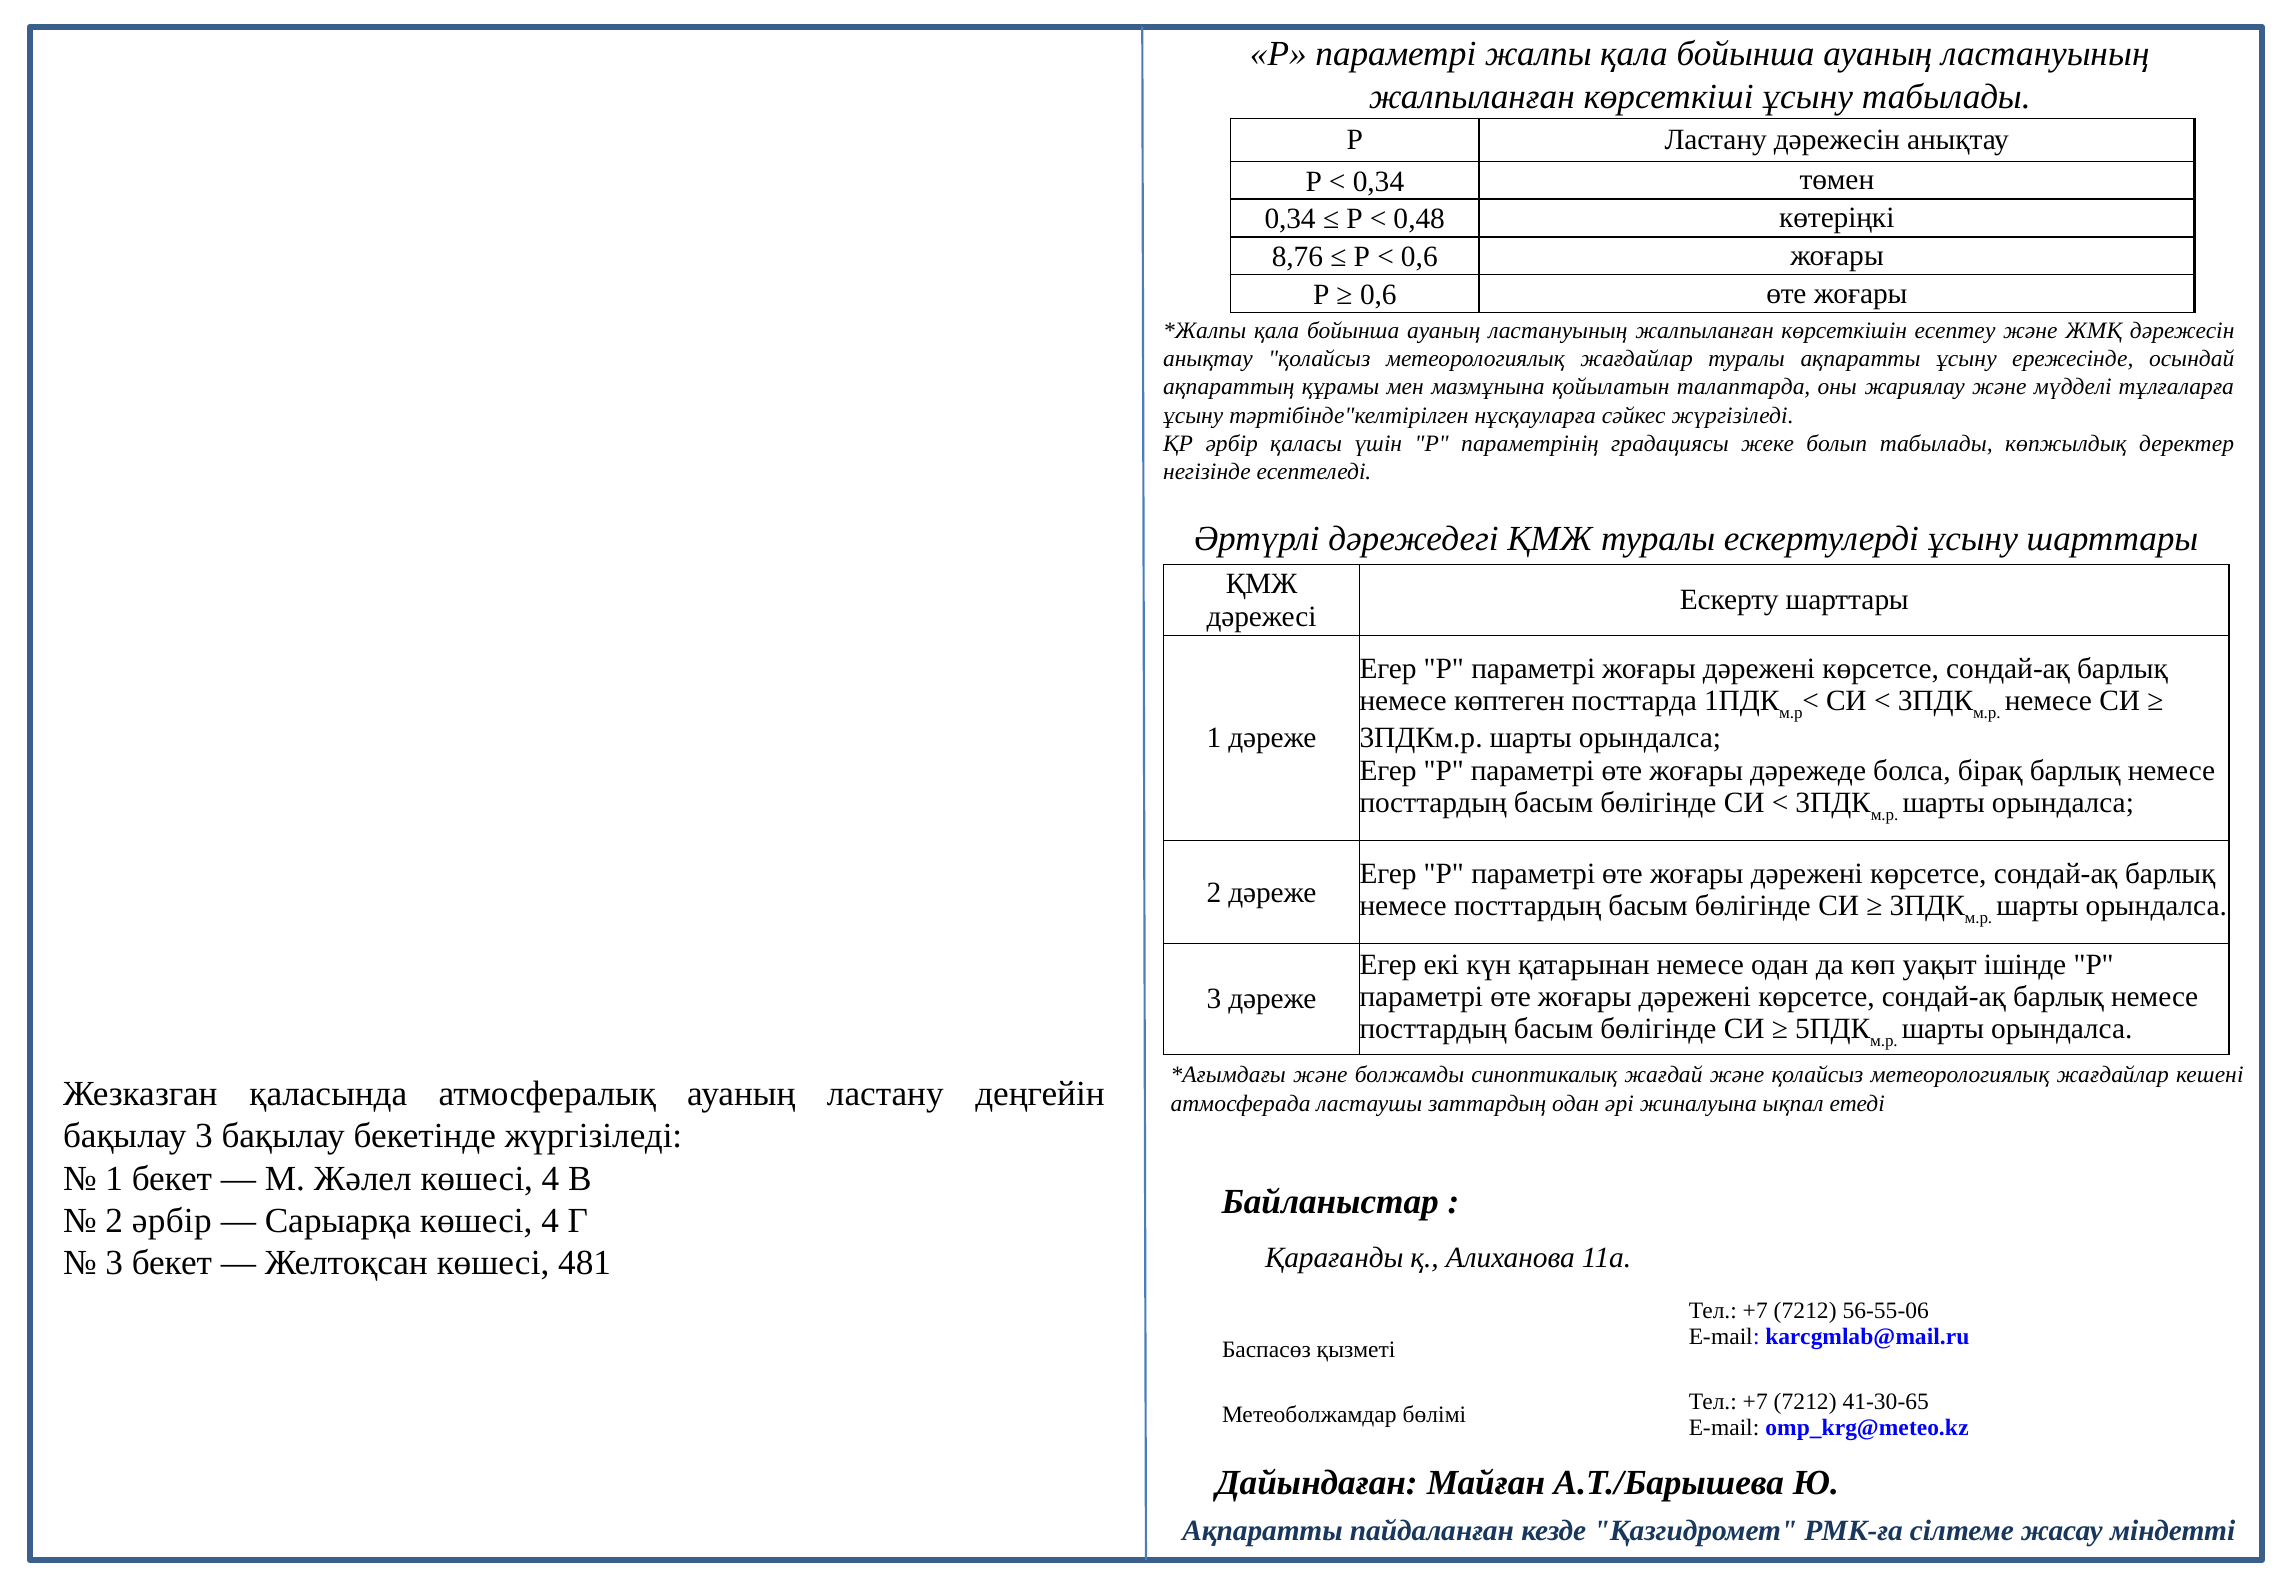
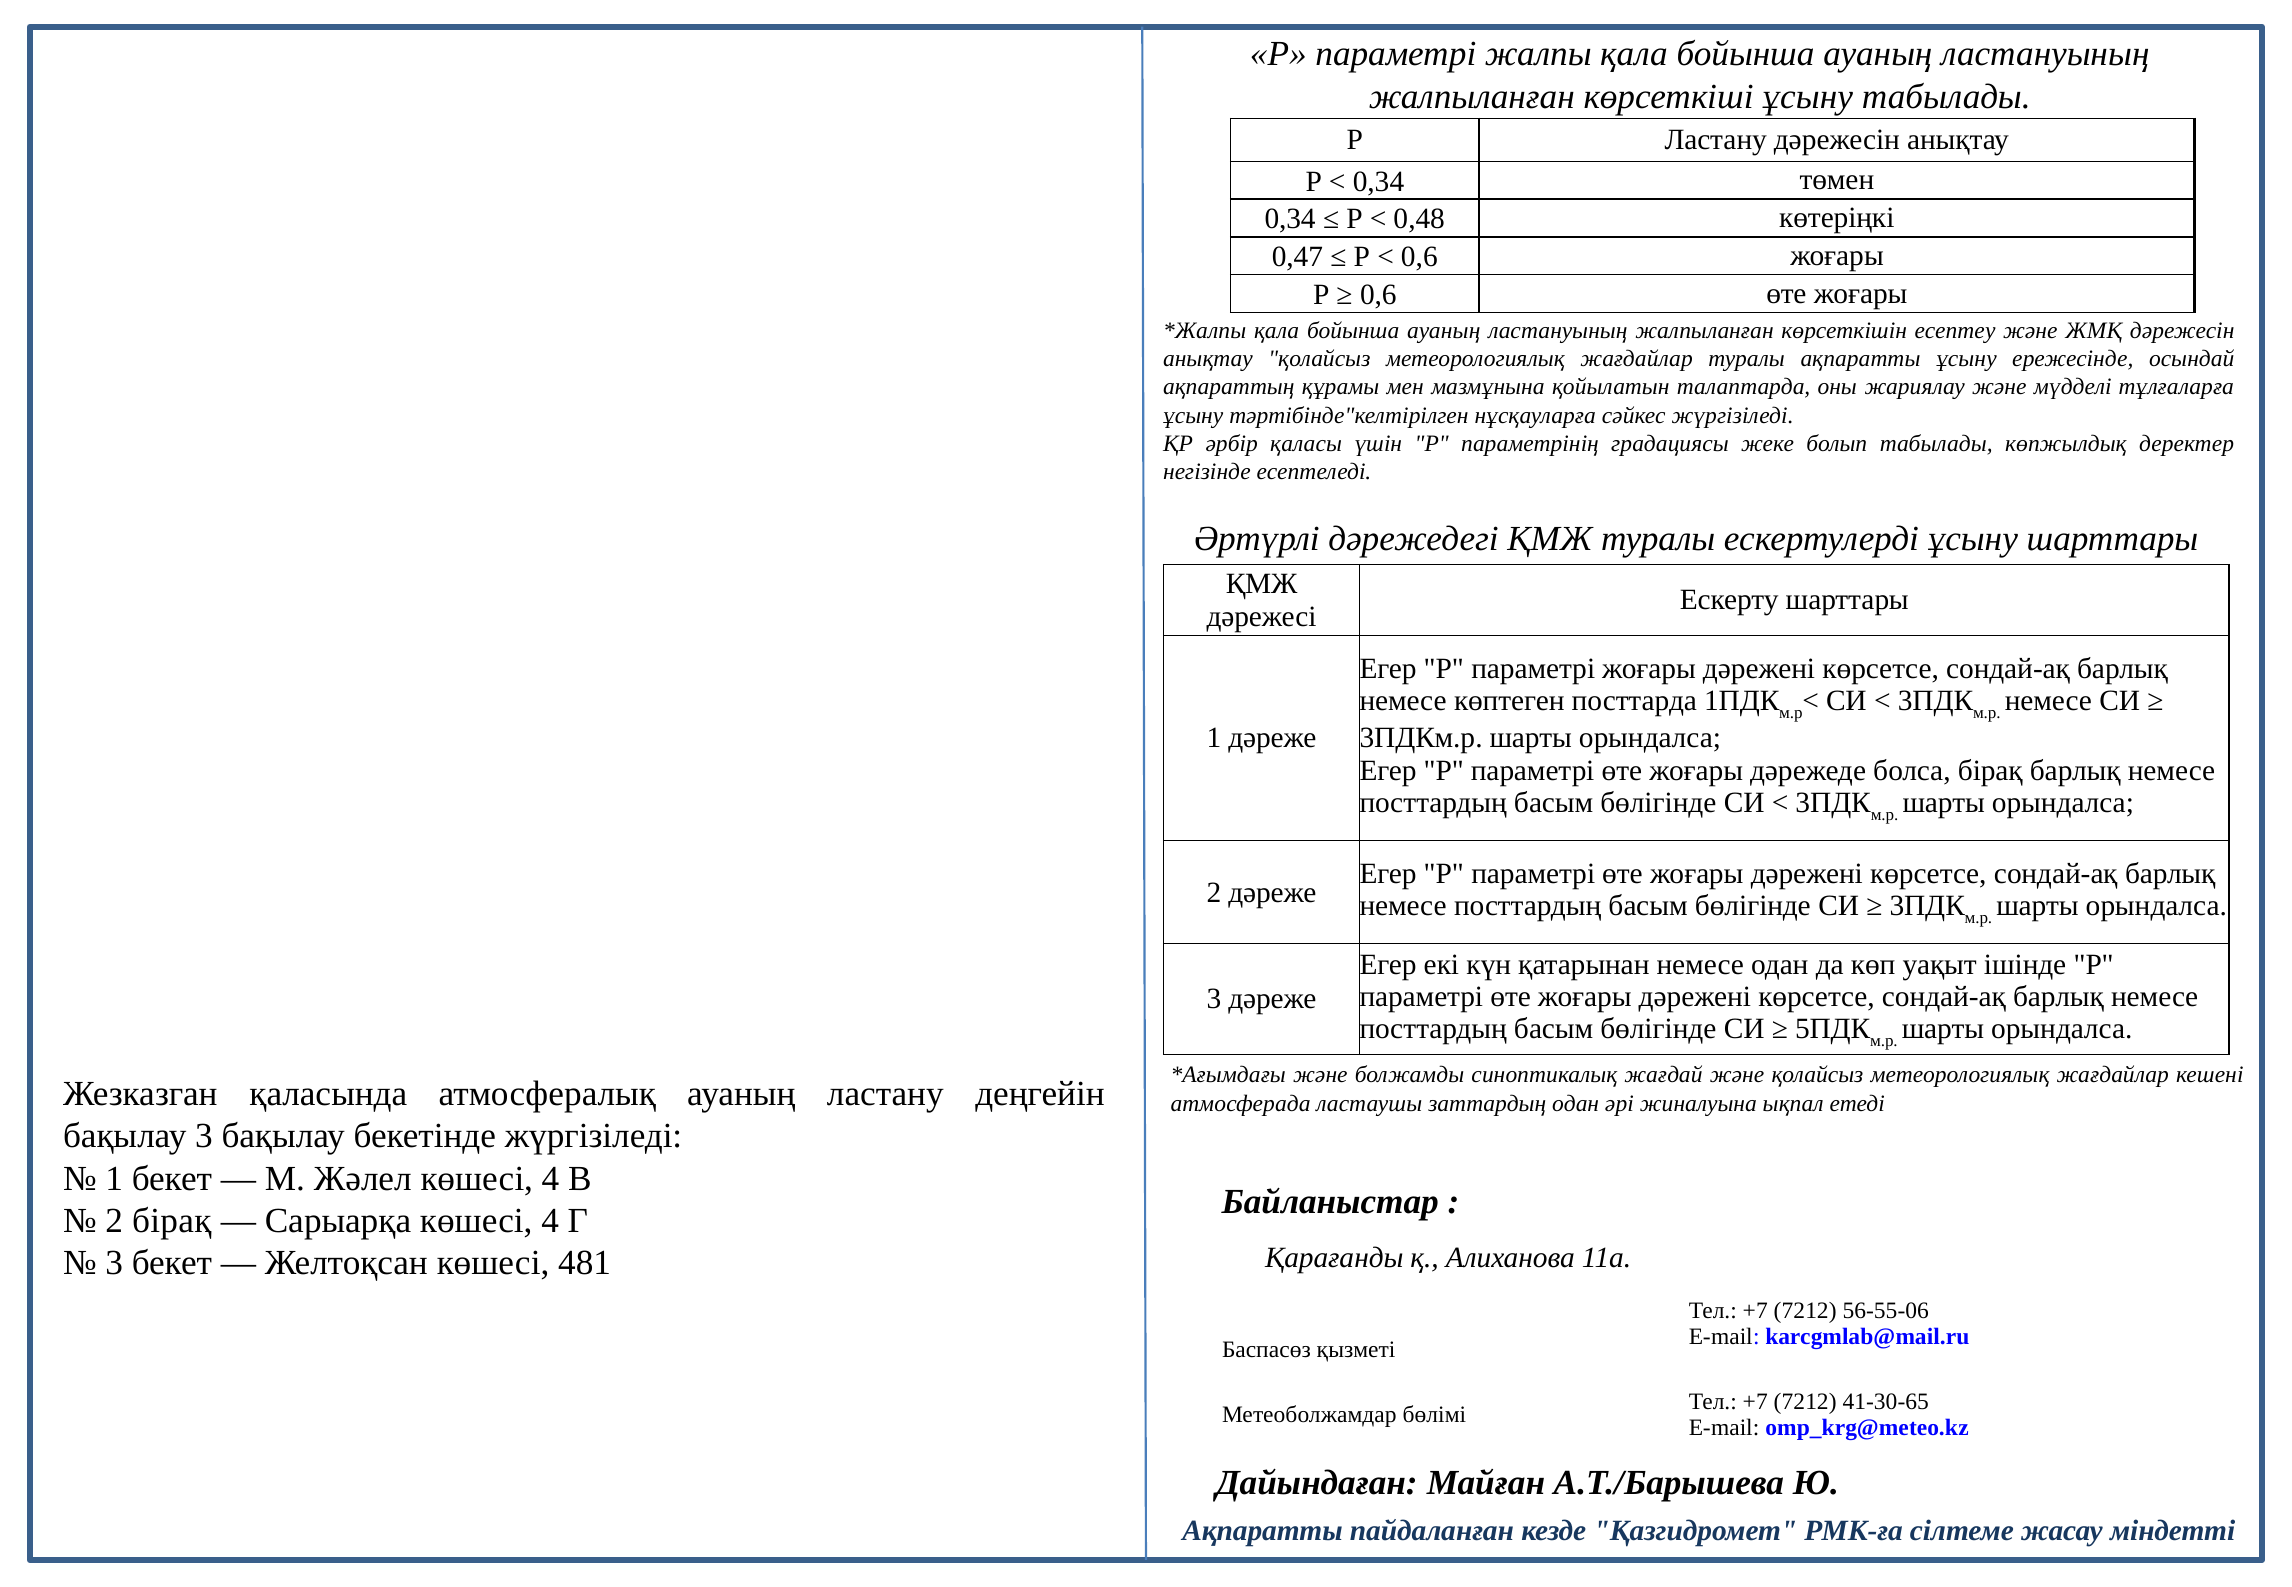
8,76: 8,76 -> 0,47
2 әрбір: әрбір -> бірақ
